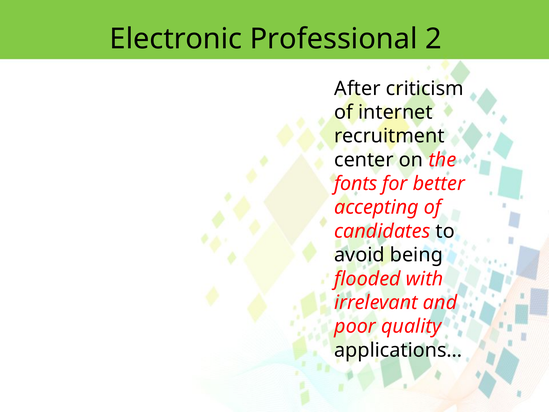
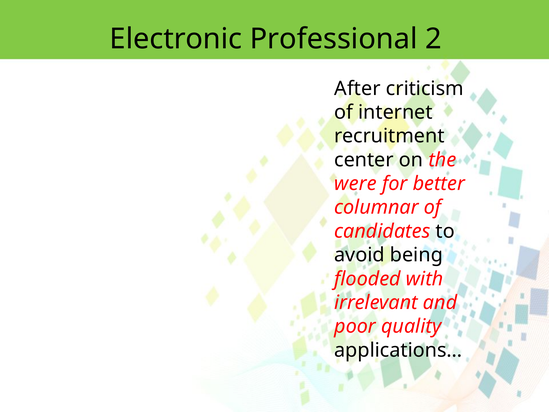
fonts: fonts -> were
accepting: accepting -> columnar
